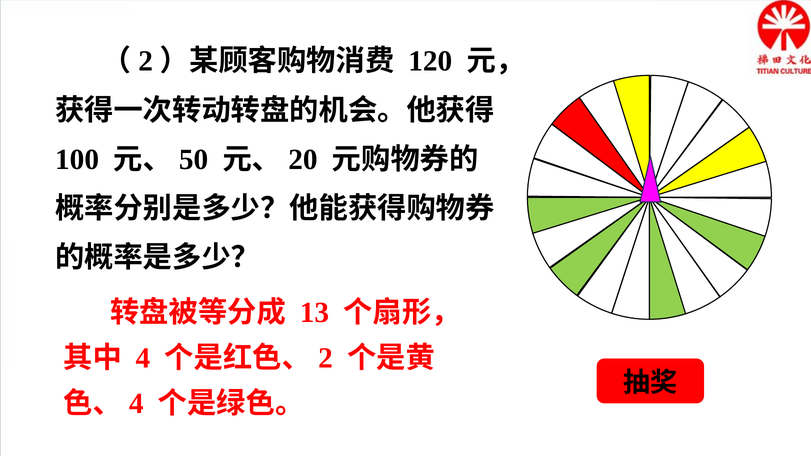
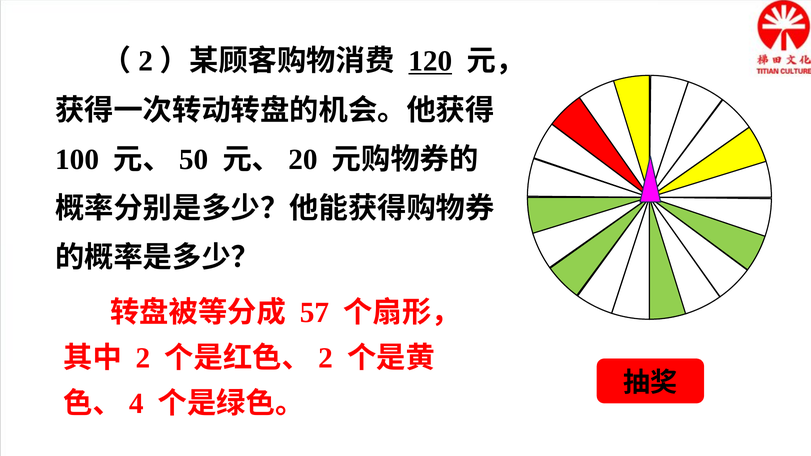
120 underline: none -> present
13: 13 -> 57
4: 4 -> 2
